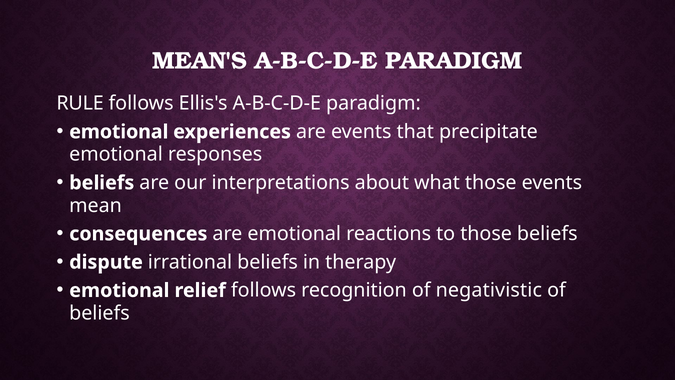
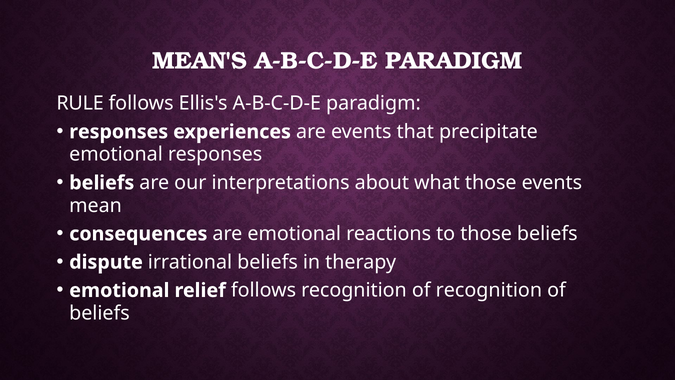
emotional at (119, 132): emotional -> responses
of negativistic: negativistic -> recognition
